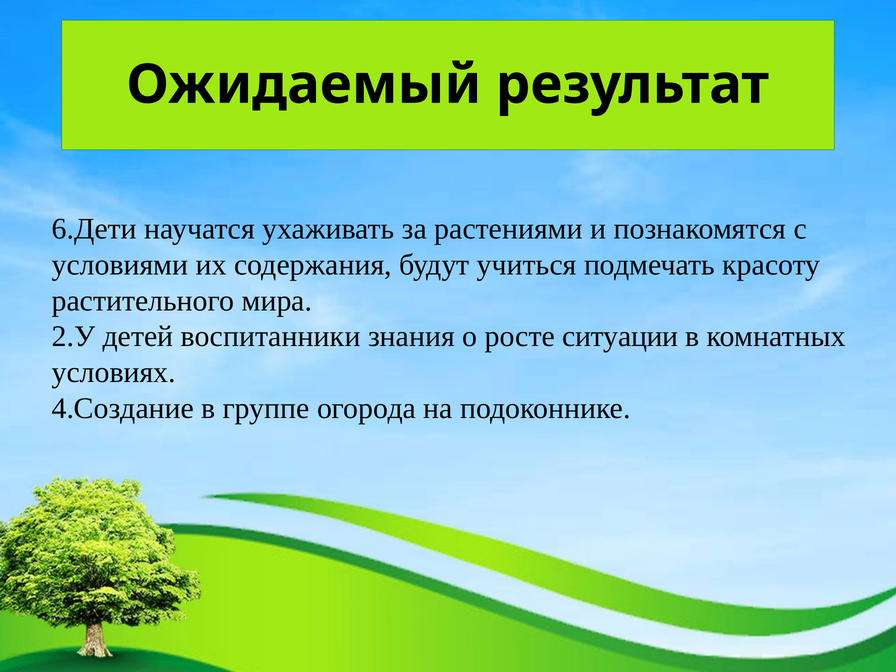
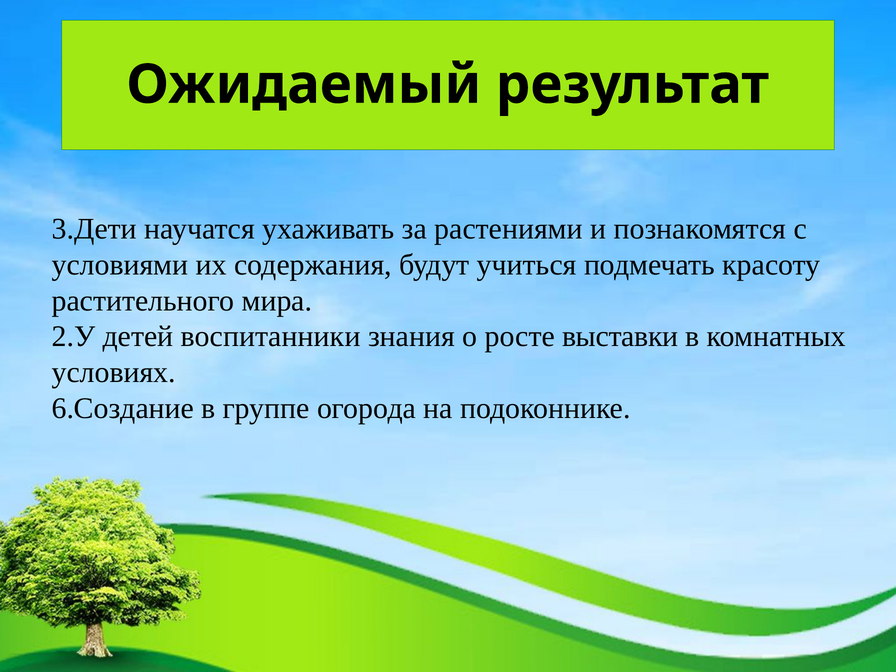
6.Дети: 6.Дети -> 3.Дети
ситуации: ситуации -> выставки
4.Создание: 4.Создание -> 6.Создание
